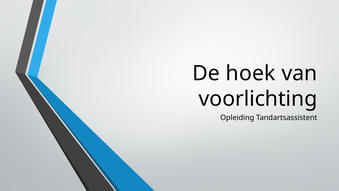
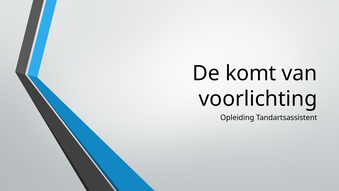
hoek: hoek -> komt
